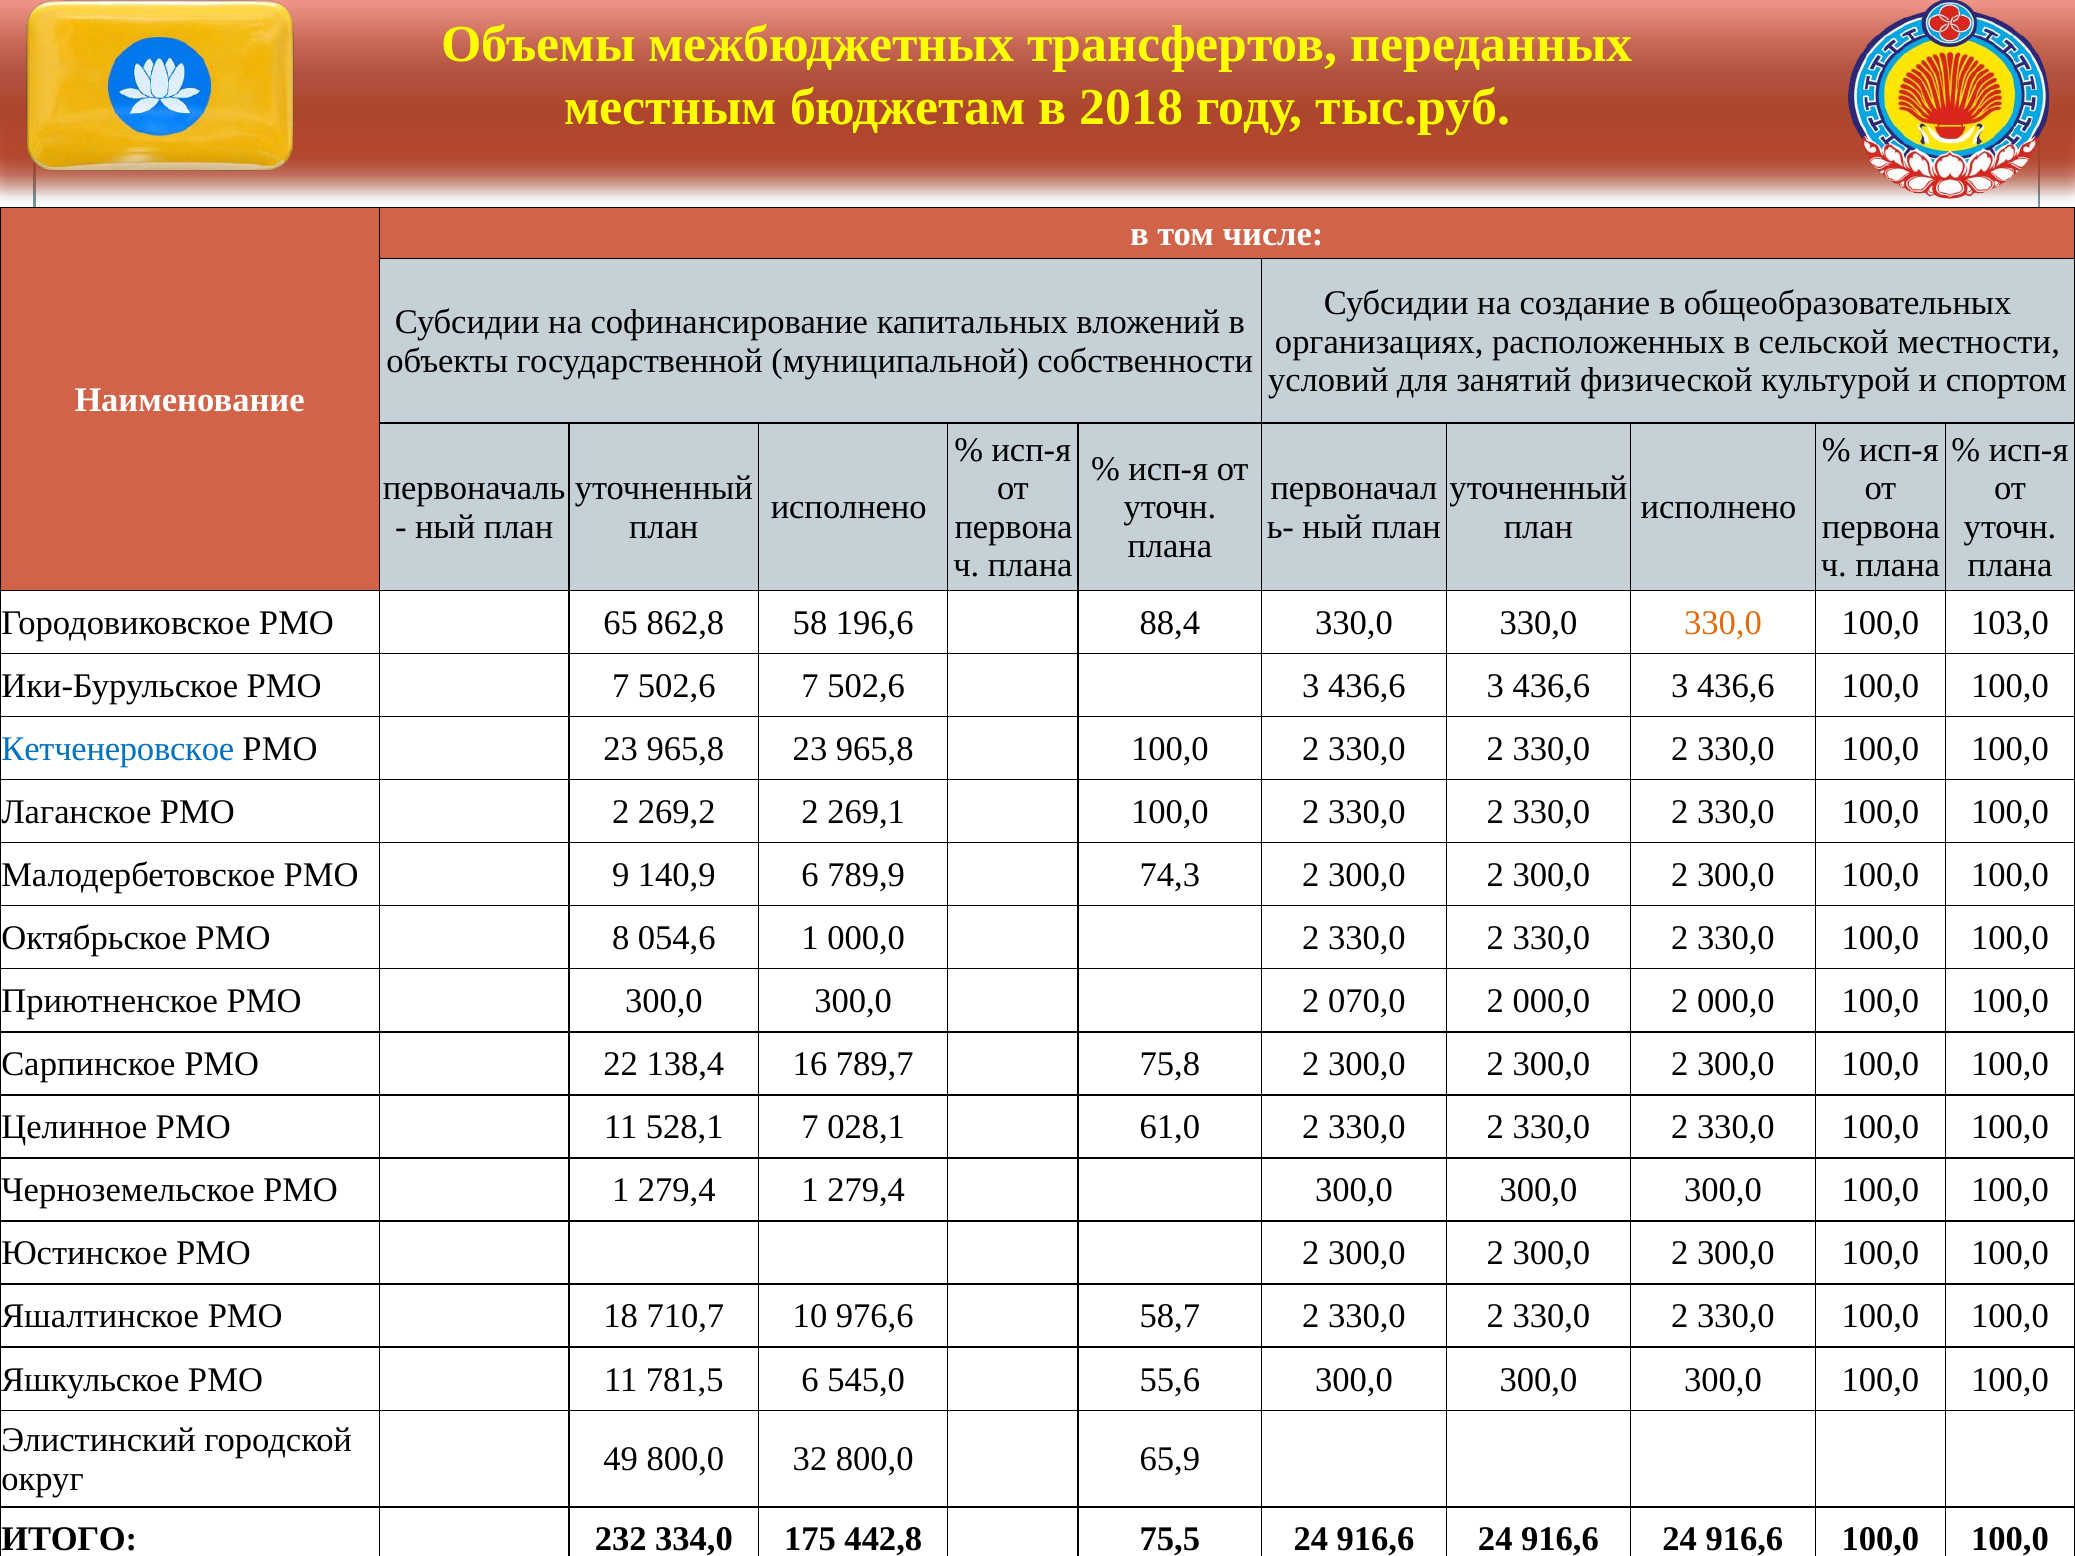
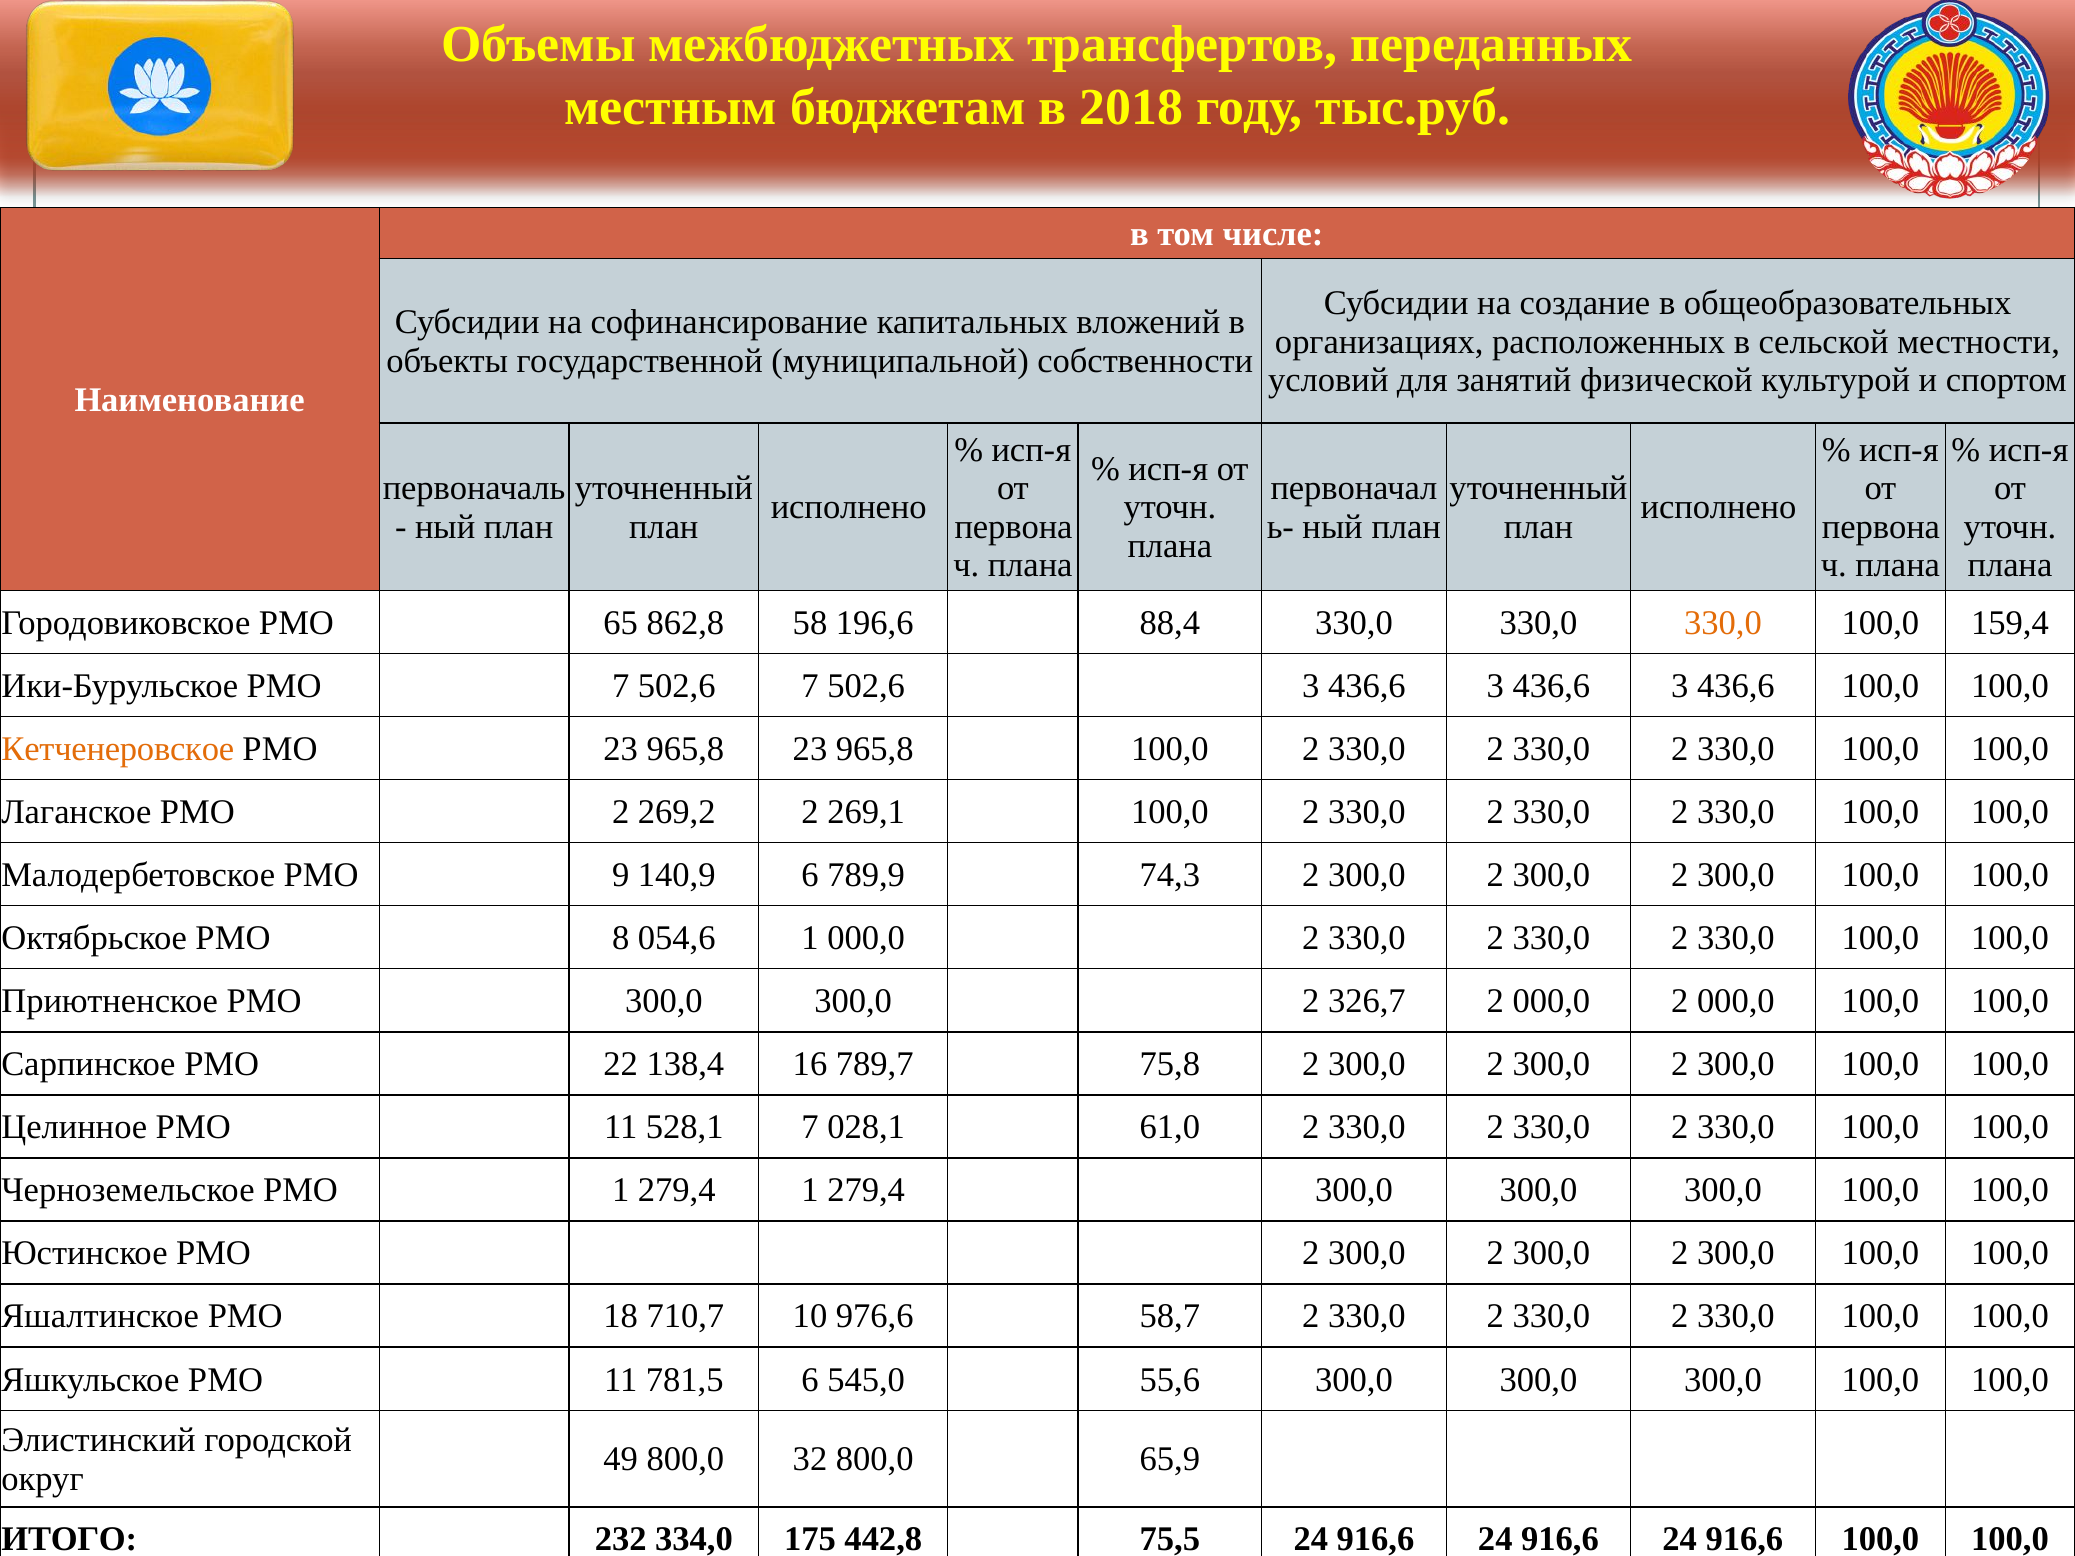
103,0: 103,0 -> 159,4
Кетченеровское colour: blue -> orange
070,0: 070,0 -> 326,7
